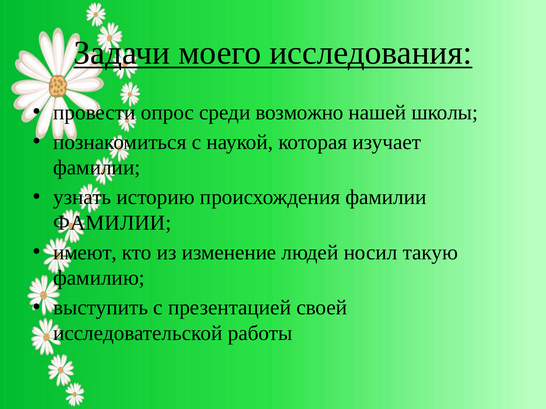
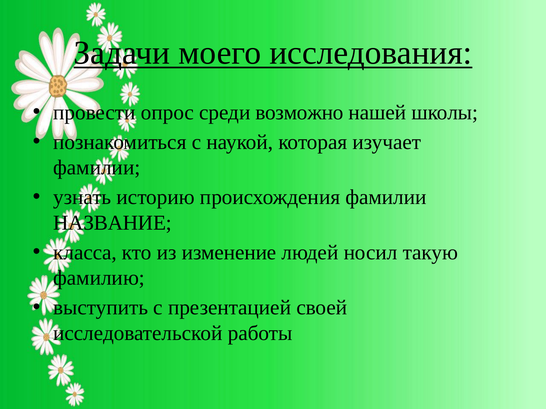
ФАМИЛИИ at (112, 223): ФАМИЛИИ -> НАЗВАНИЕ
имеют: имеют -> класса
